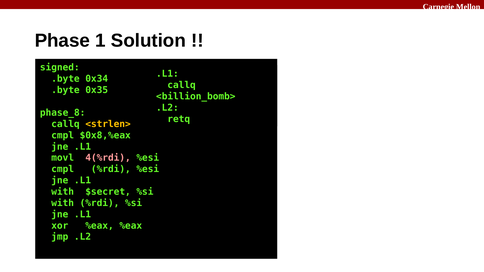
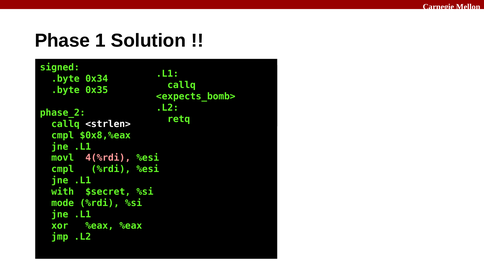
<billion_bomb>: <billion_bomb> -> <expects_bomb>
phase_8: phase_8 -> phase_2
<strlen> colour: yellow -> white
with at (63, 203): with -> mode
